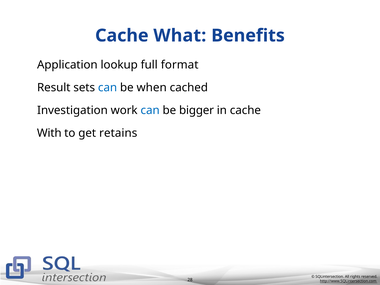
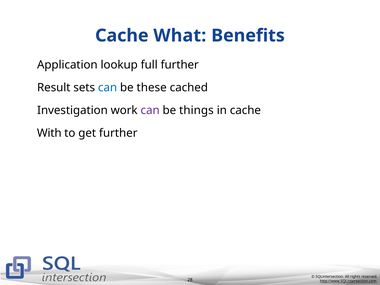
full format: format -> further
when: when -> these
can at (150, 110) colour: blue -> purple
bigger: bigger -> things
get retains: retains -> further
